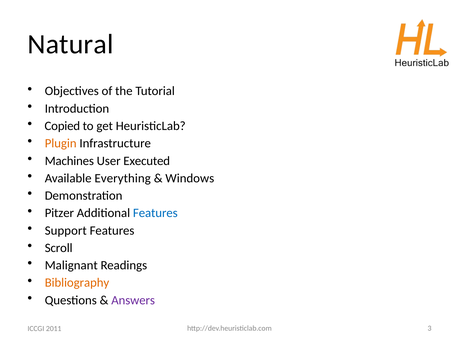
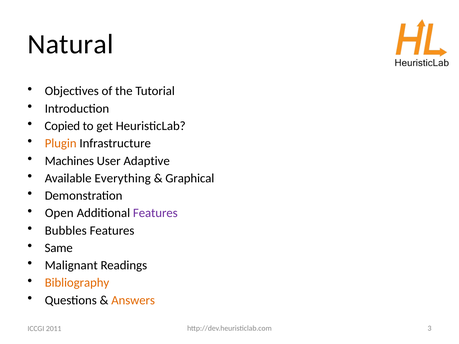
Executed: Executed -> Adaptive
Windows: Windows -> Graphical
Pitzer: Pitzer -> Open
Features at (155, 213) colour: blue -> purple
Support: Support -> Bubbles
Scroll: Scroll -> Same
Answers colour: purple -> orange
